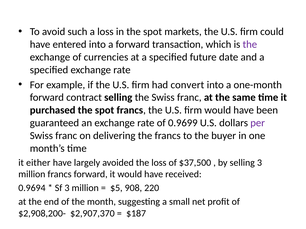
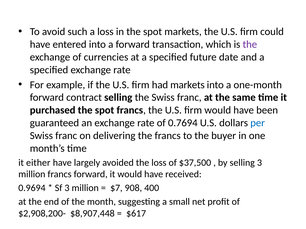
had convert: convert -> markets
0.9699: 0.9699 -> 0.7694
per colour: purple -> blue
$5: $5 -> $7
220: 220 -> 400
$2,907,370: $2,907,370 -> $8,907,448
$187: $187 -> $617
